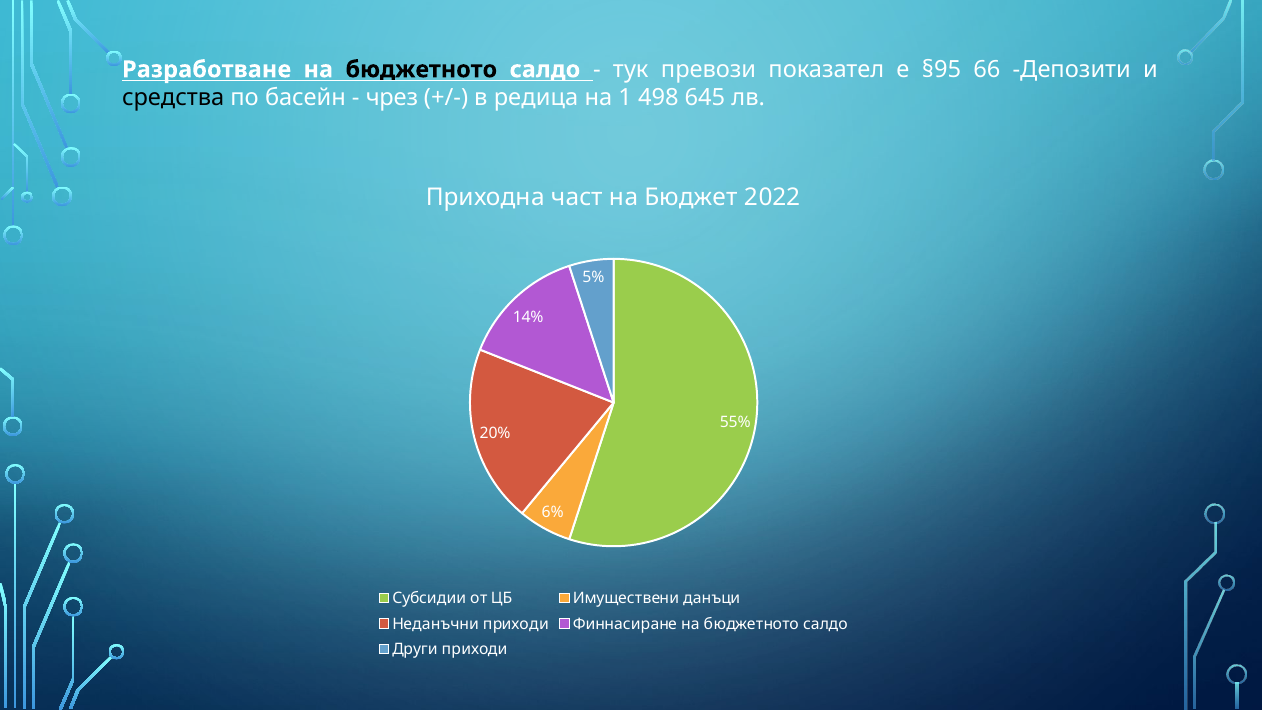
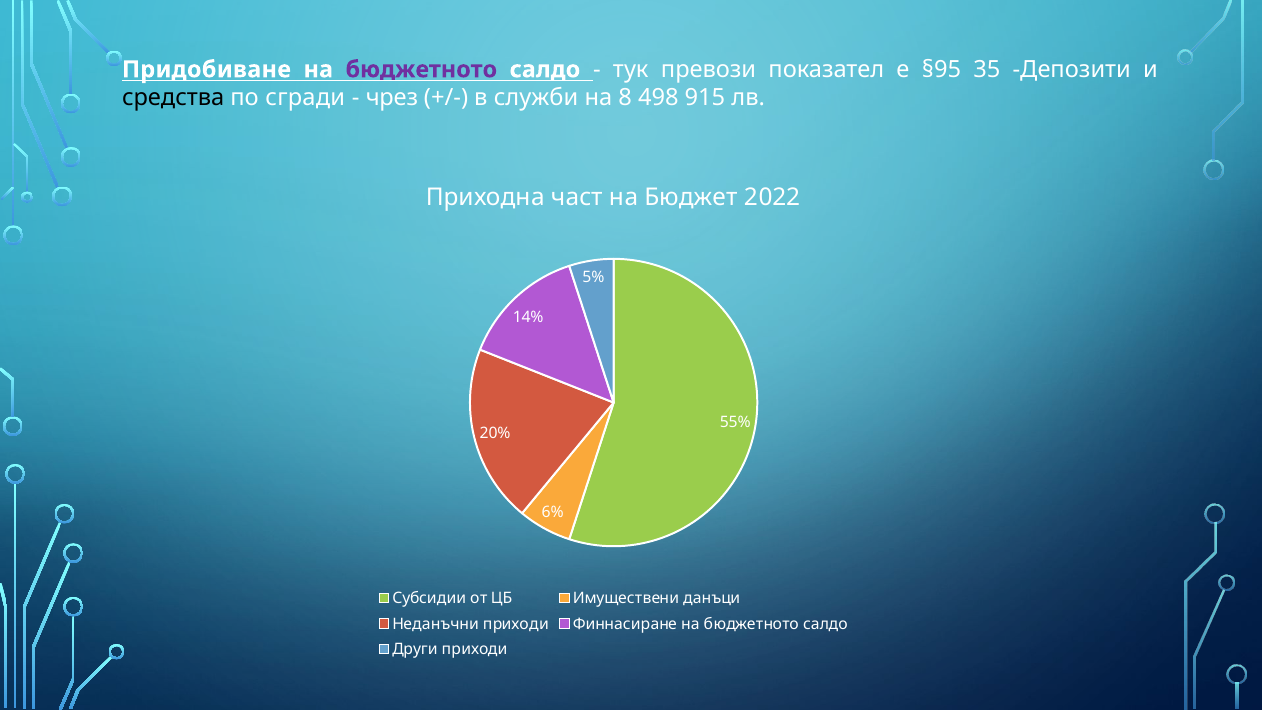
Разработване: Разработване -> Придобиване
бюджетното at (421, 70) colour: black -> purple
66: 66 -> 35
басейн: басейн -> сгради
редица: редица -> служби
1: 1 -> 8
645: 645 -> 915
